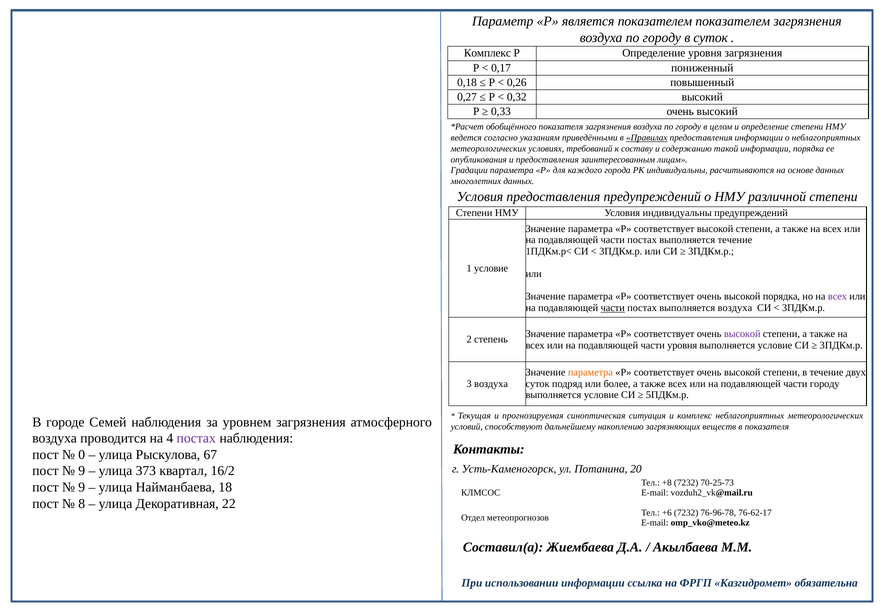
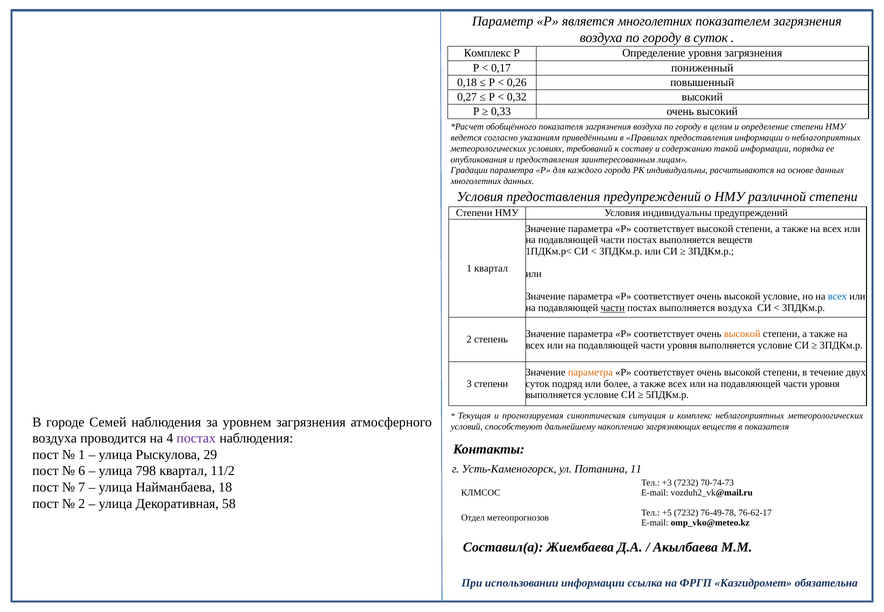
является показателем: показателем -> многолетних
Правилах underline: present -> none
выполняется течение: течение -> веществ
1 условие: условие -> квартал
высокой порядка: порядка -> условие
всех at (837, 297) colour: purple -> blue
высокой at (742, 334) colour: purple -> orange
3 воздуха: воздуха -> степени
городу at (825, 384): городу -> уровня
0 at (82, 455): 0 -> 1
67: 67 -> 29
20: 20 -> 11
9 at (82, 471): 9 -> 6
373: 373 -> 798
16/2: 16/2 -> 11/2
+8: +8 -> +3
70-25-73: 70-25-73 -> 70-74-73
9 at (82, 487): 9 -> 7
8 at (82, 504): 8 -> 2
22: 22 -> 58
+6: +6 -> +5
76-96-78: 76-96-78 -> 76-49-78
